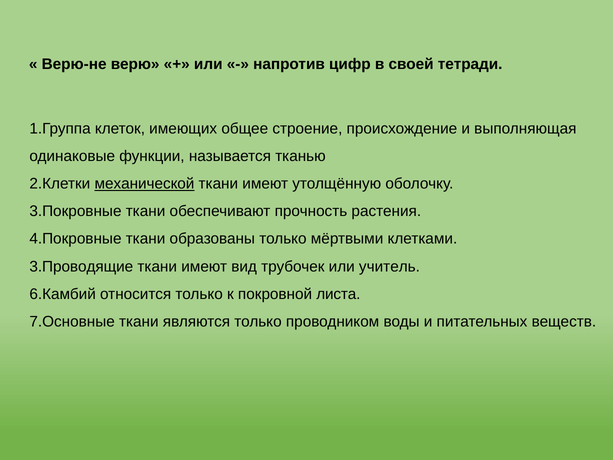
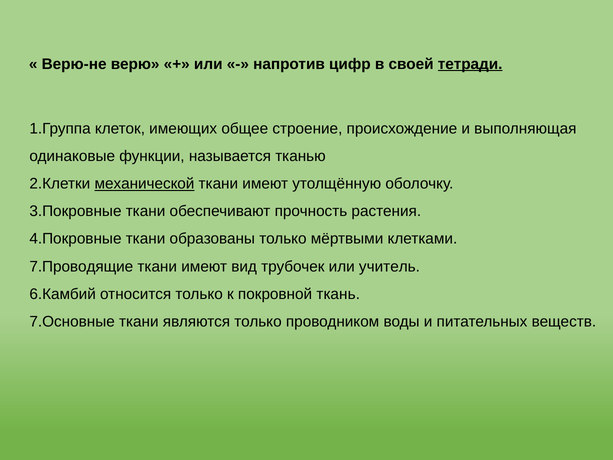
тетради underline: none -> present
3.Проводящие: 3.Проводящие -> 7.Проводящие
листа: листа -> ткань
